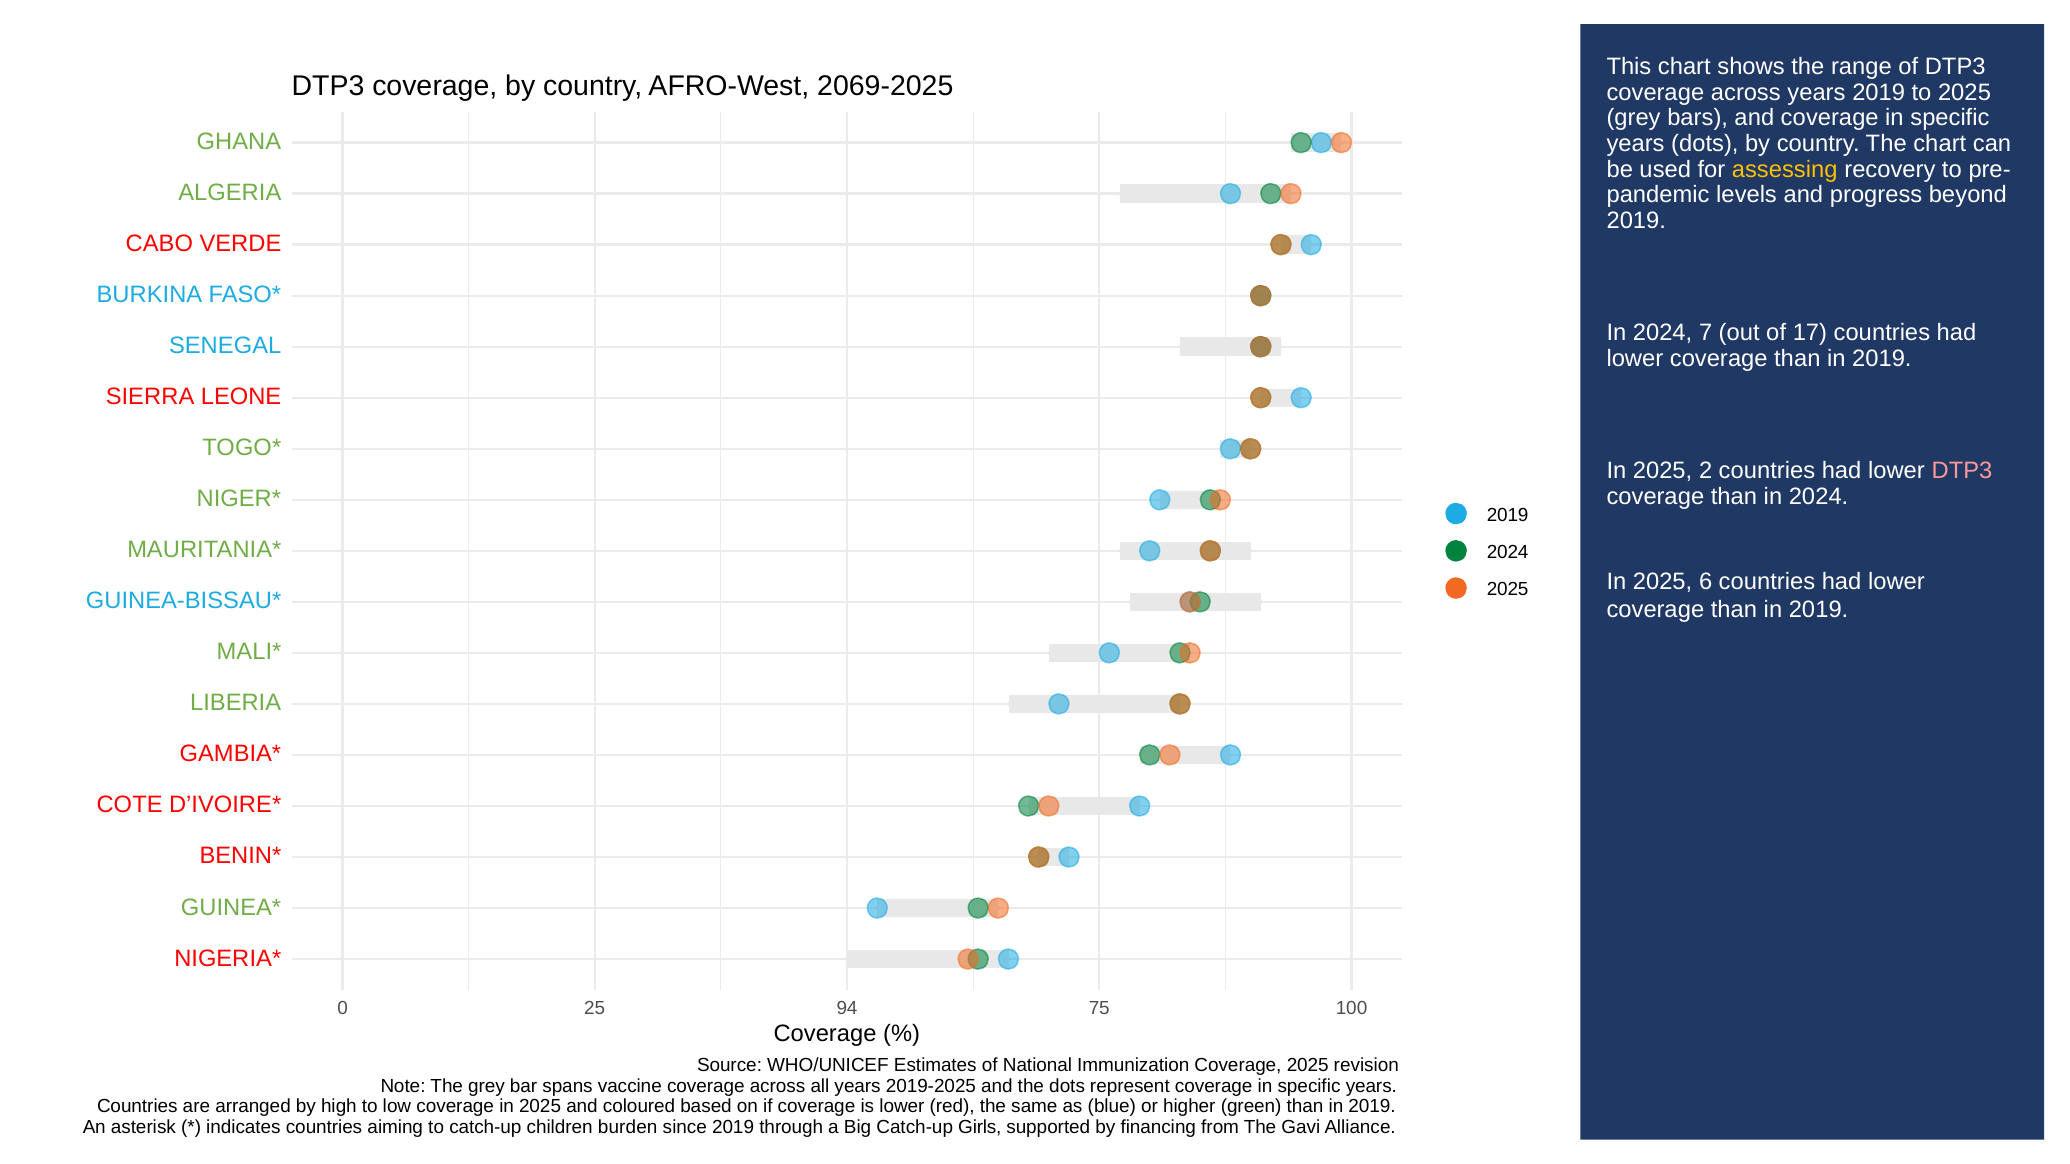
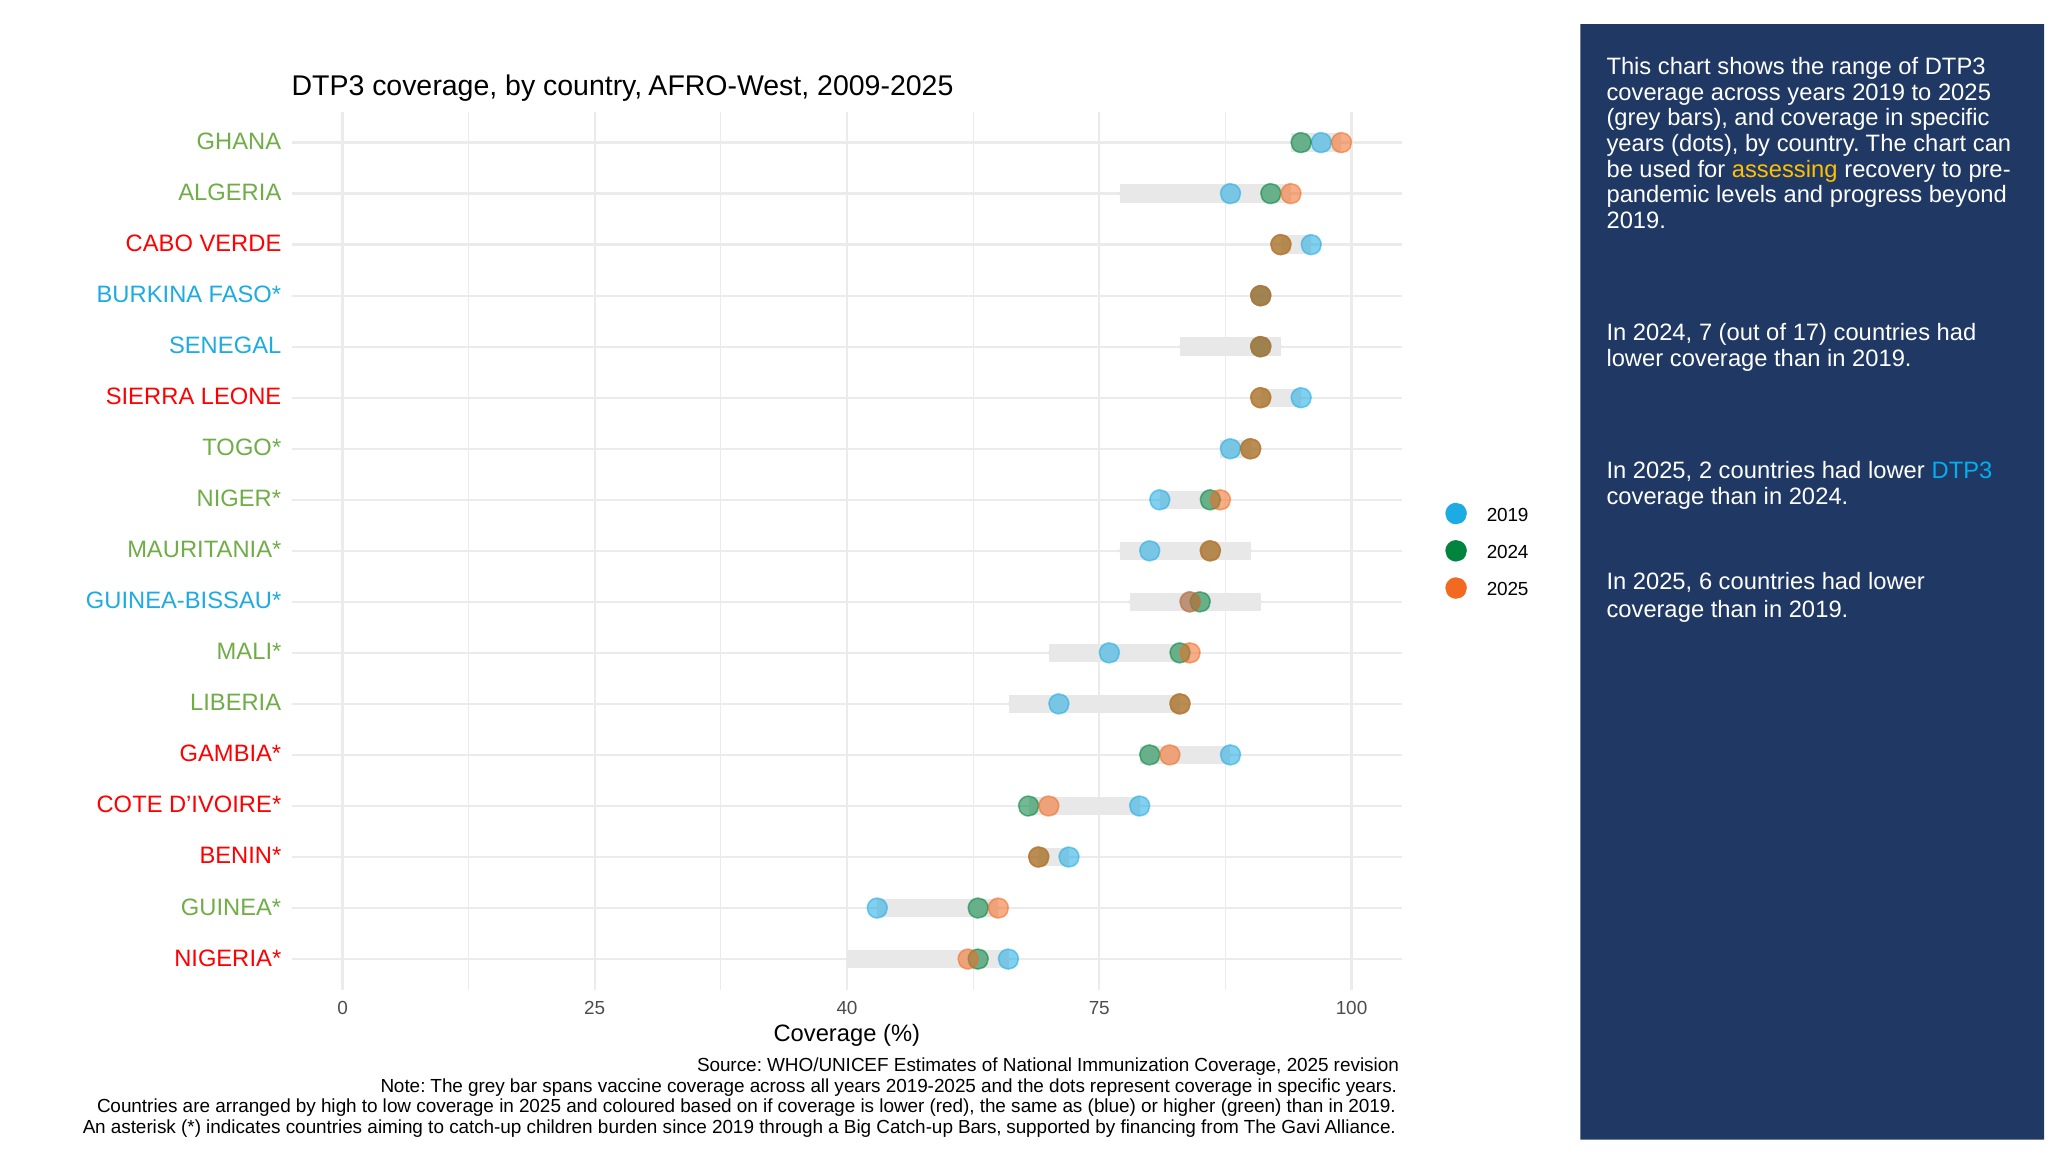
2069-2025: 2069-2025 -> 2009-2025
DTP3 at (1962, 471) colour: pink -> light blue
94: 94 -> 40
Catch-up Girls: Girls -> Bars
